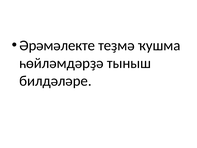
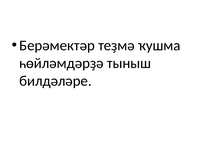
Әрәмәлекте: Әрәмәлекте -> Берәмектәр
